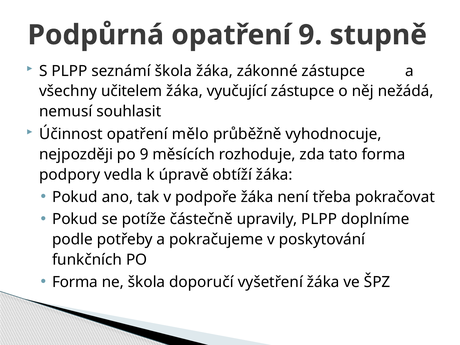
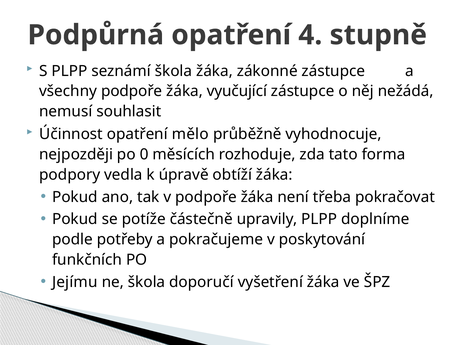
opatření 9: 9 -> 4
všechny učitelem: učitelem -> podpoře
po 9: 9 -> 0
Forma at (75, 282): Forma -> Jejímu
